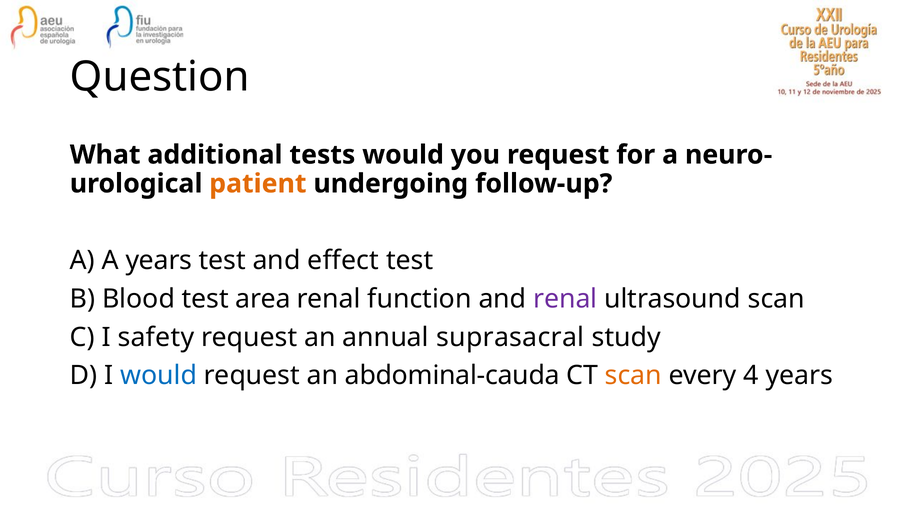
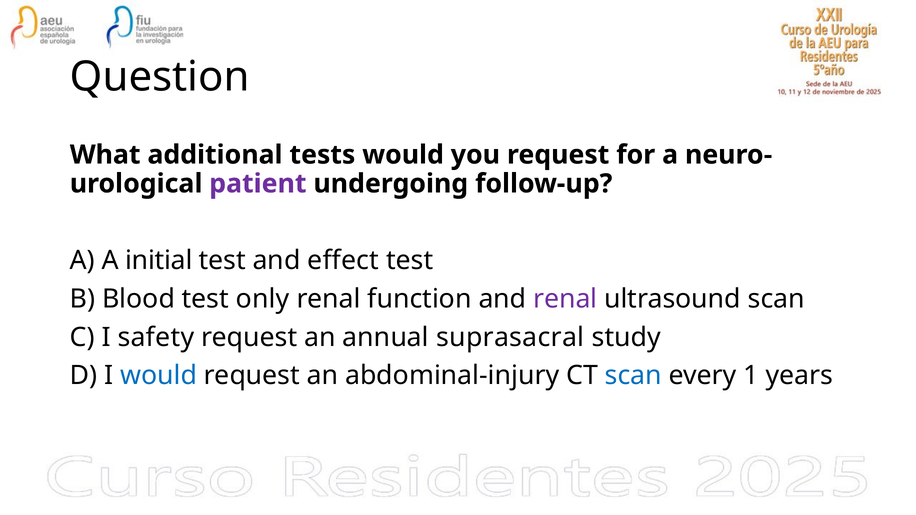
patient colour: orange -> purple
A years: years -> initial
area: area -> only
abdominal-cauda: abdominal-cauda -> abdominal-injury
scan at (633, 376) colour: orange -> blue
4: 4 -> 1
